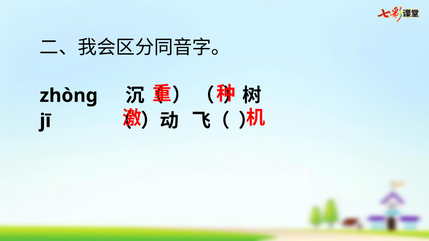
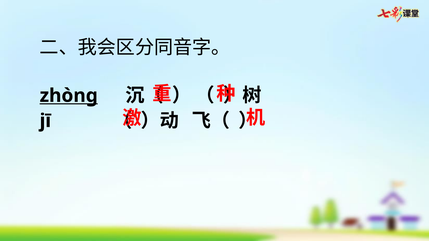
zhòng underline: none -> present
